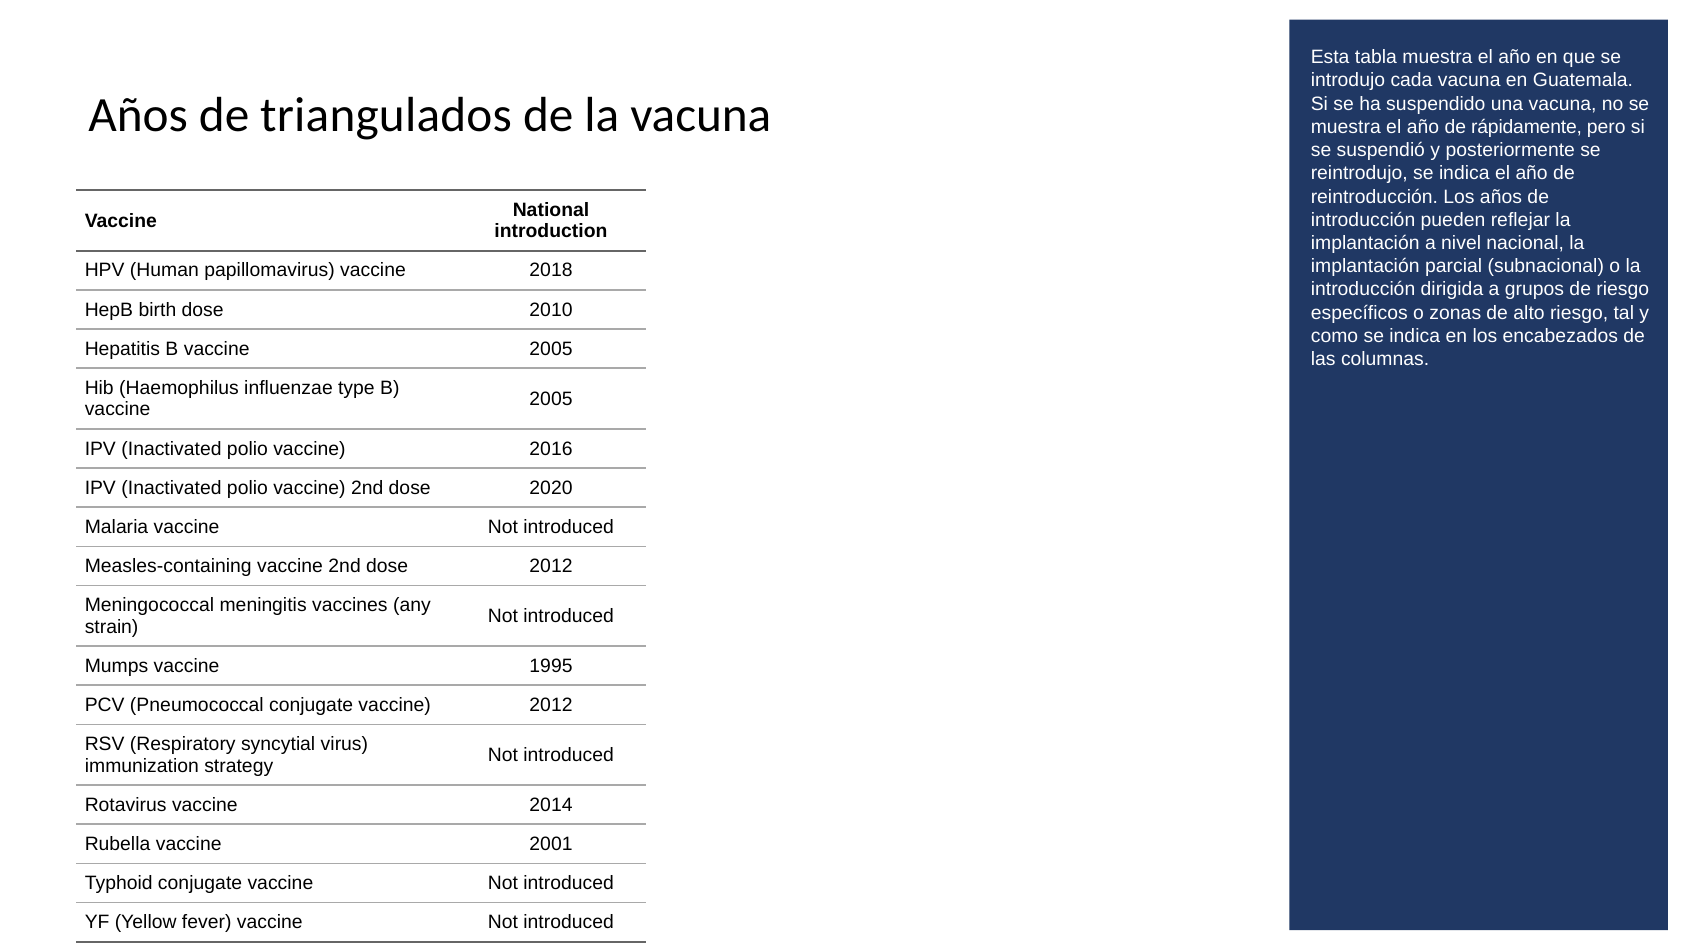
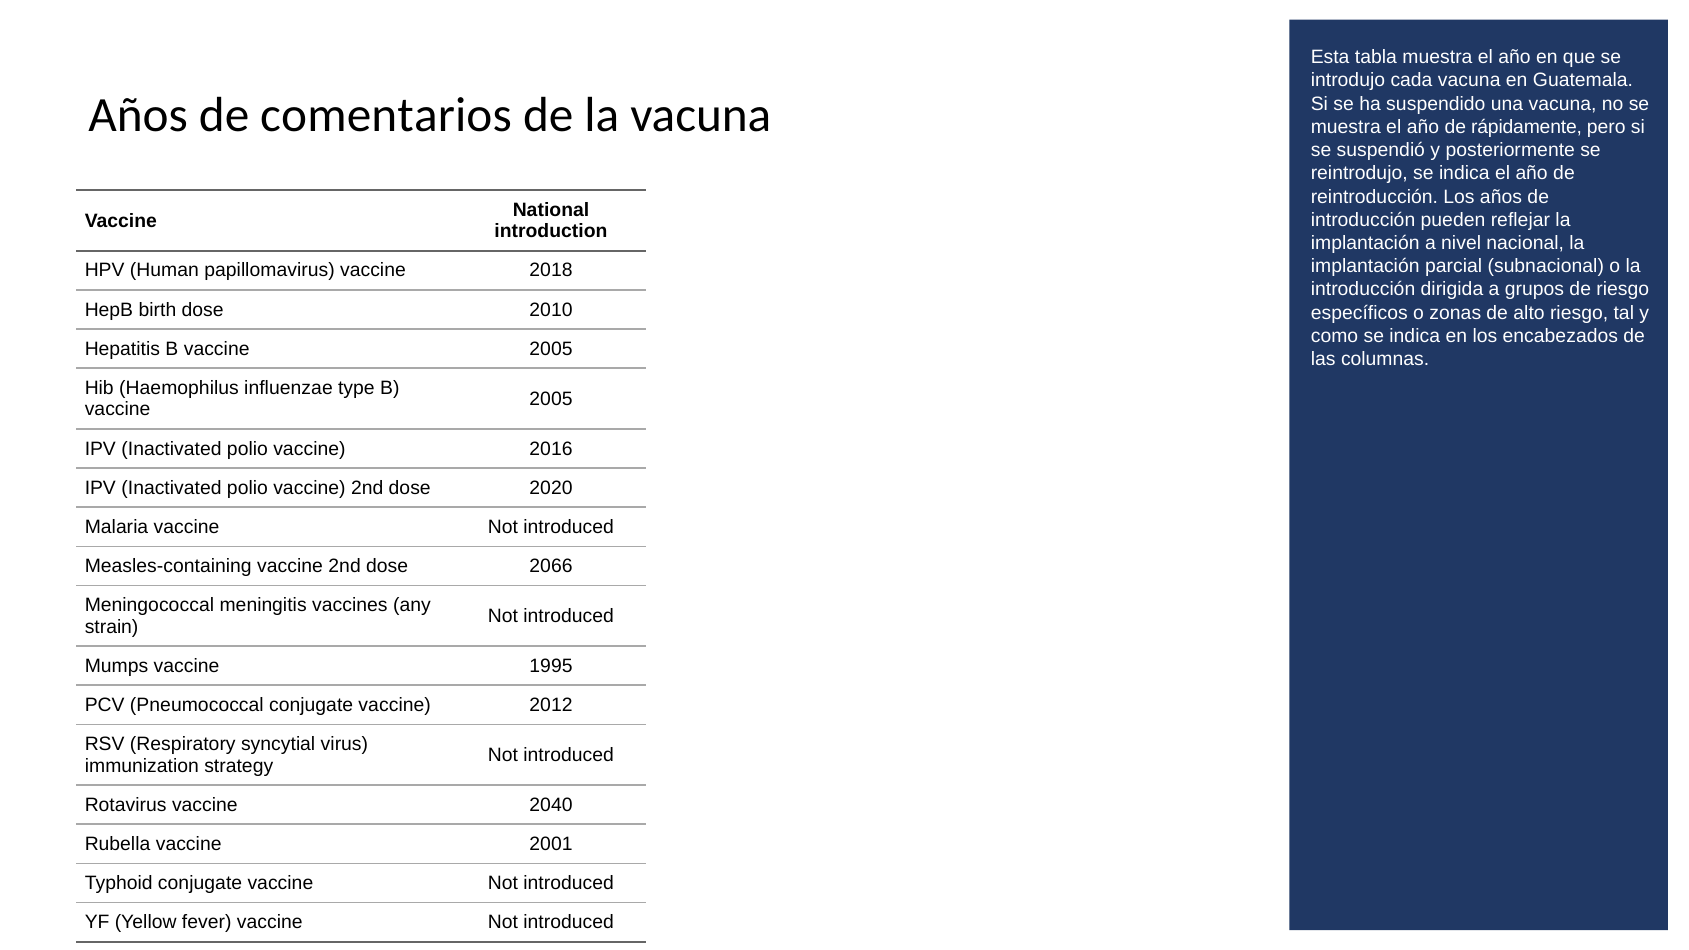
triangulados: triangulados -> comentarios
dose 2012: 2012 -> 2066
2014: 2014 -> 2040
